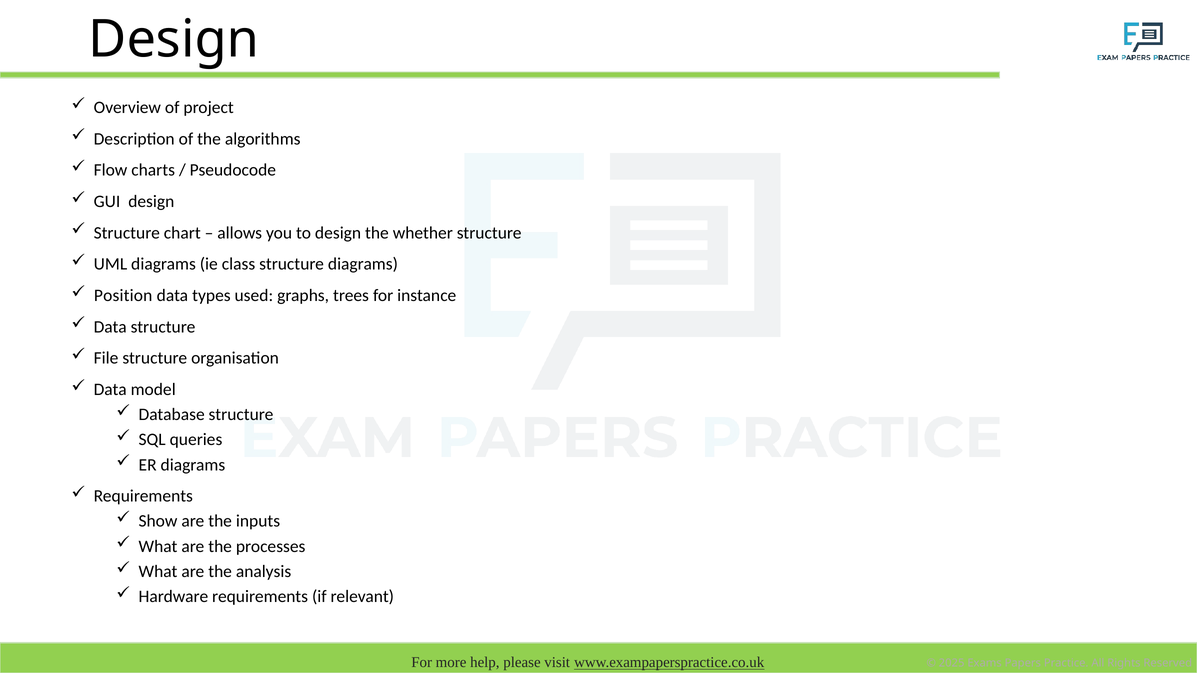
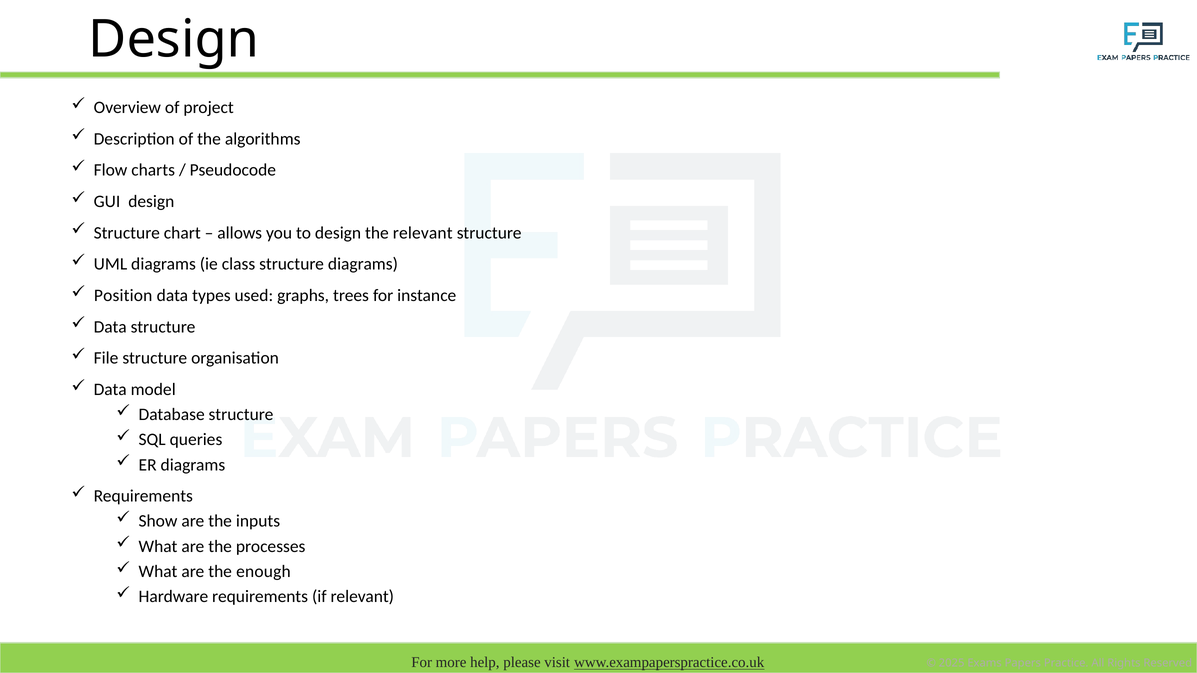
the whether: whether -> relevant
analysis: analysis -> enough
